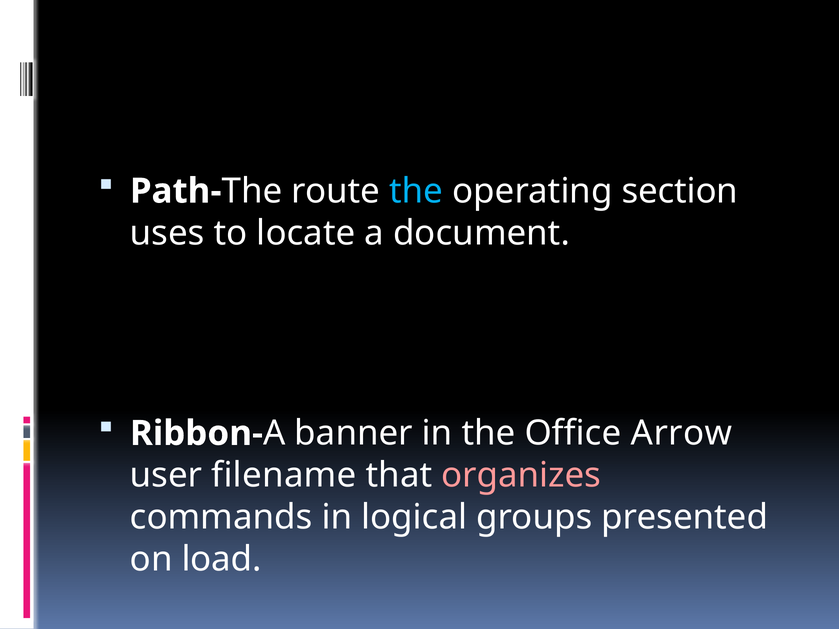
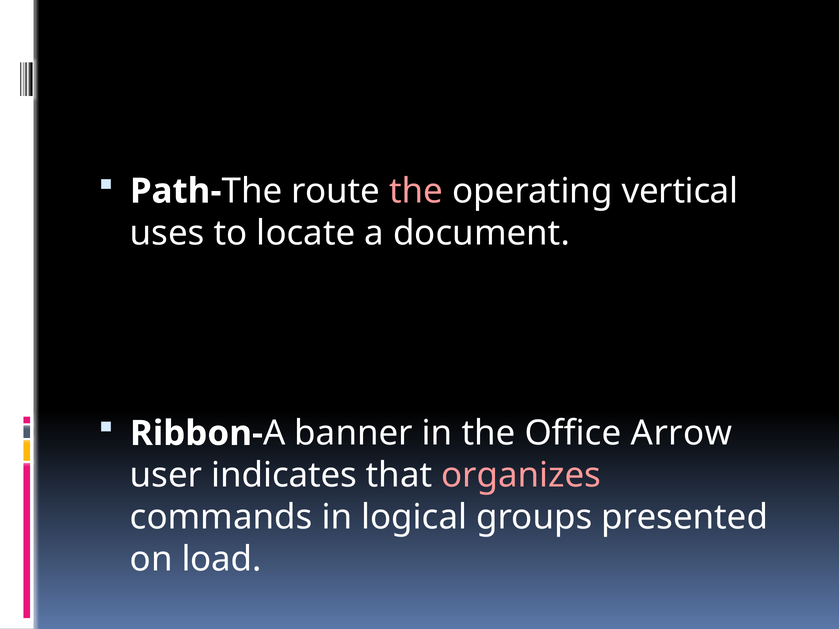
the at (416, 191) colour: light blue -> pink
section: section -> vertical
filename: filename -> indicates
